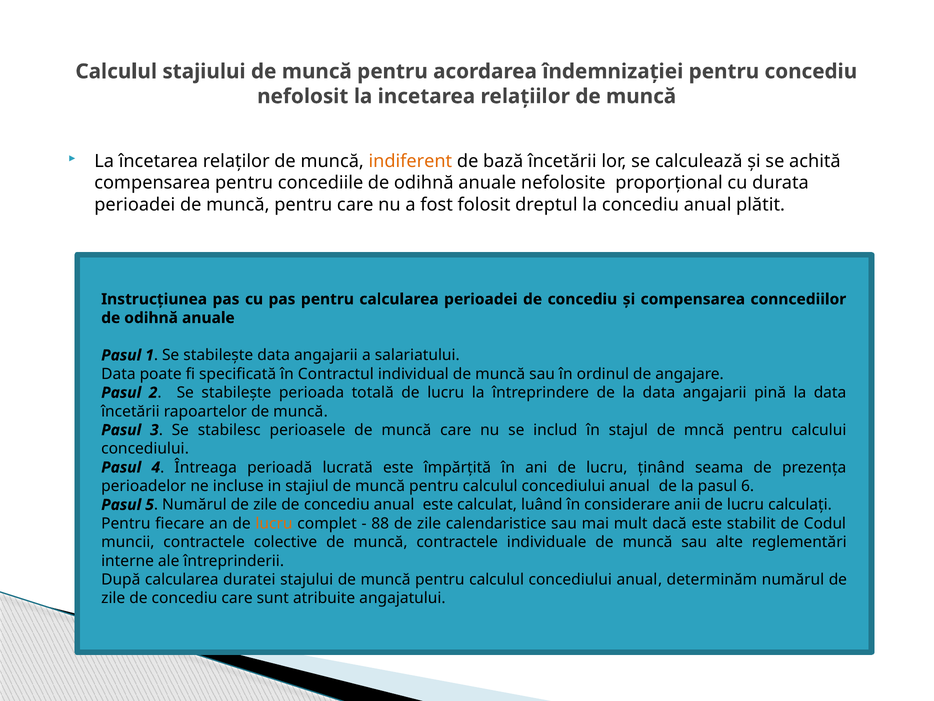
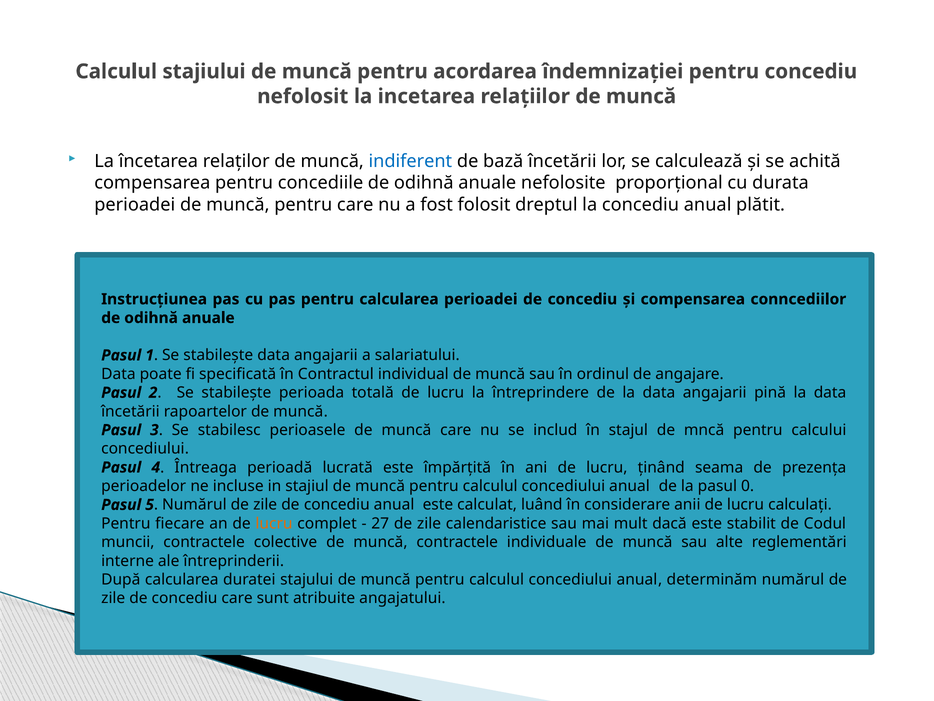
indiferent colour: orange -> blue
6: 6 -> 0
88: 88 -> 27
